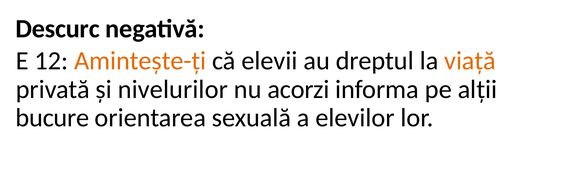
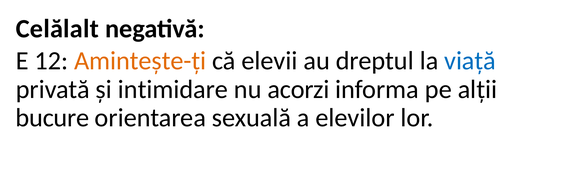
Descurc: Descurc -> Celălalt
viață colour: orange -> blue
nivelurilor: nivelurilor -> intimidare
